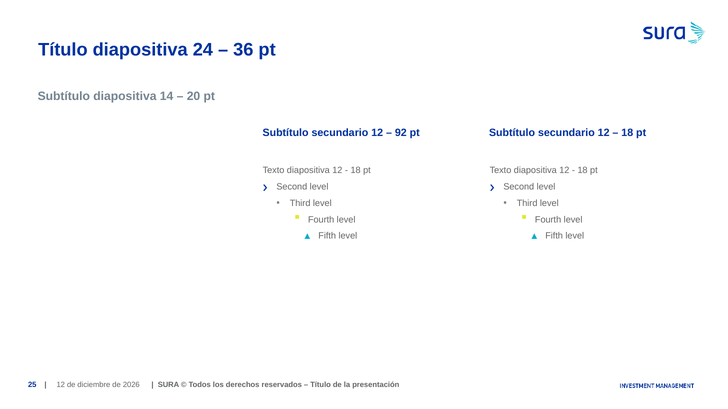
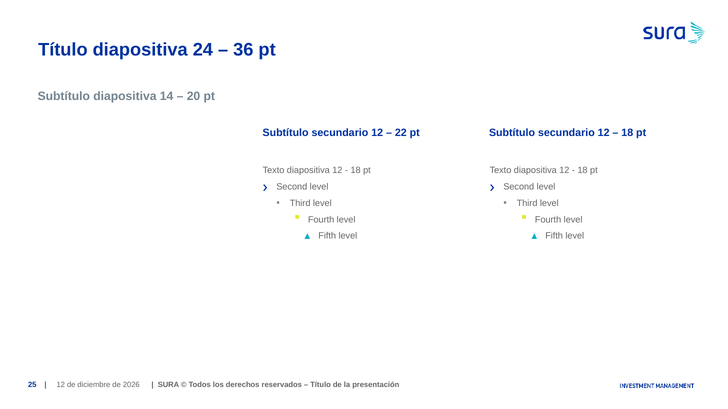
92: 92 -> 22
